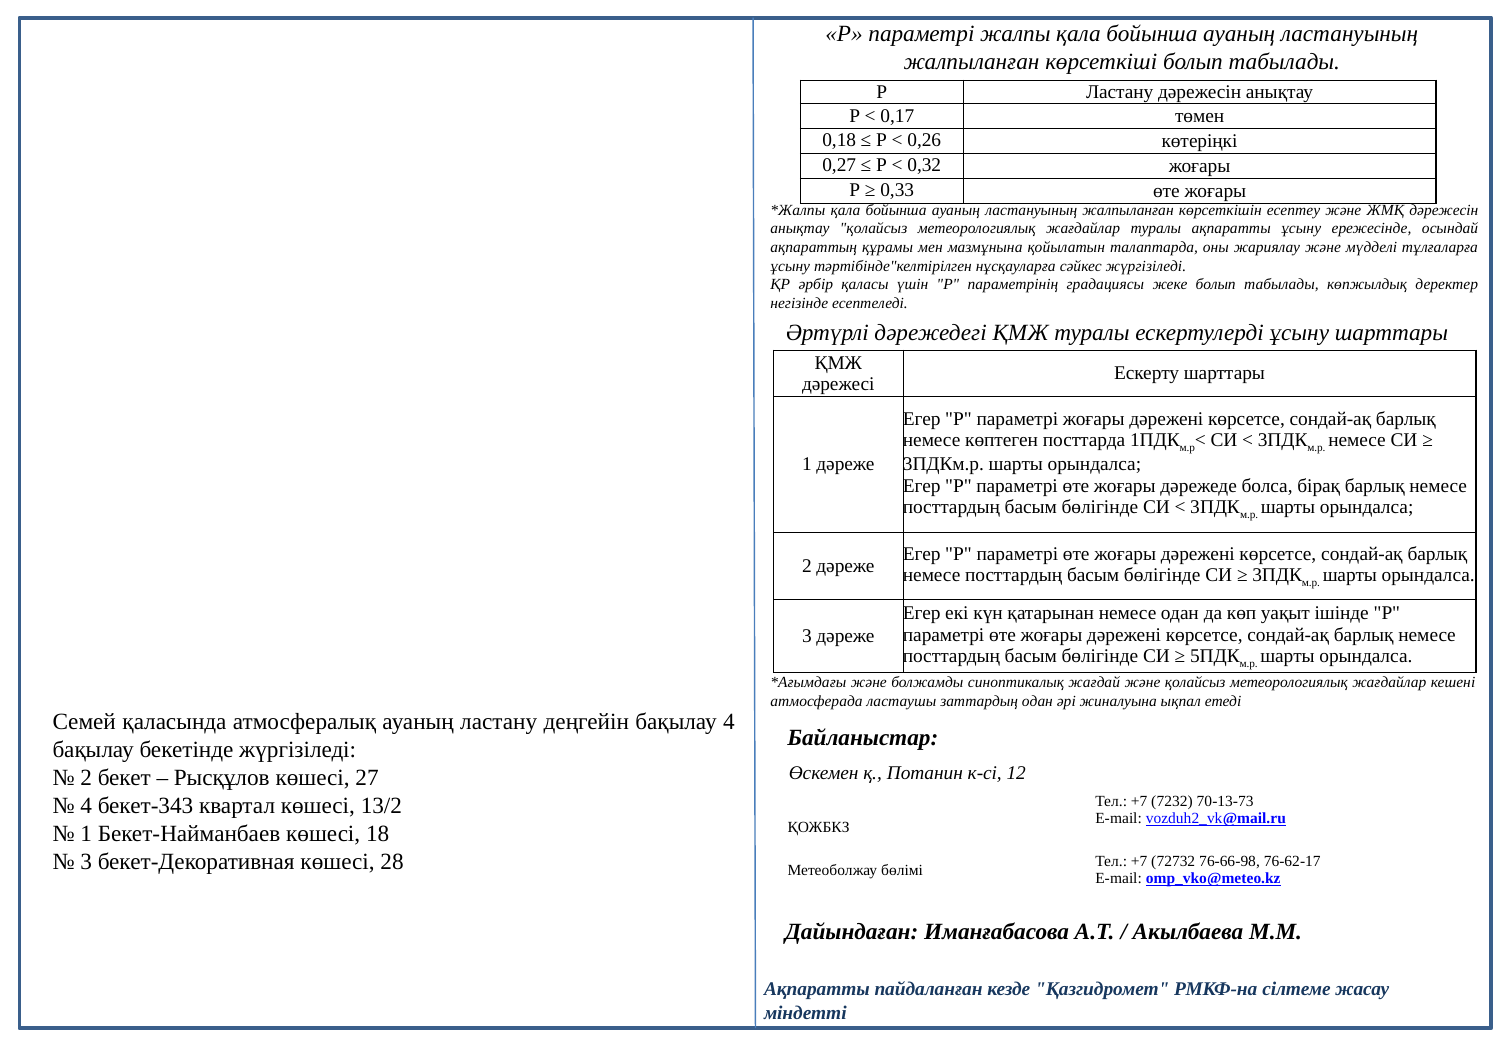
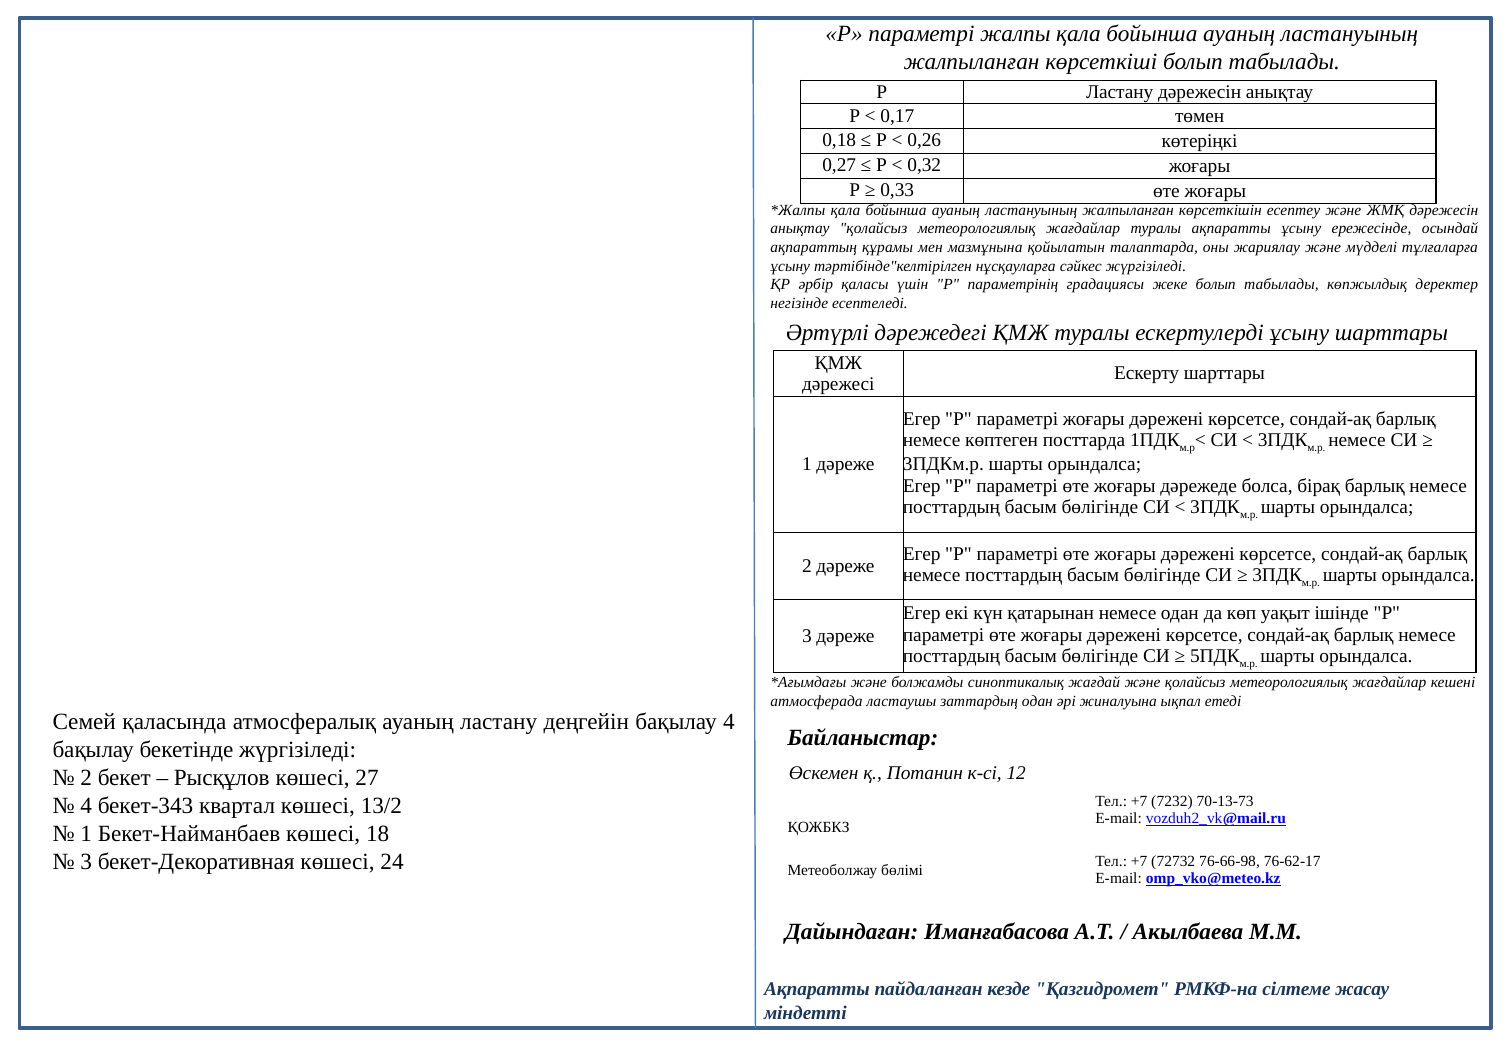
28: 28 -> 24
